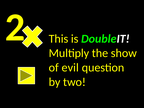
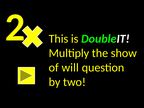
evil: evil -> will
